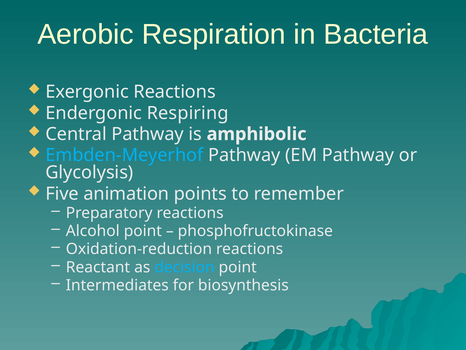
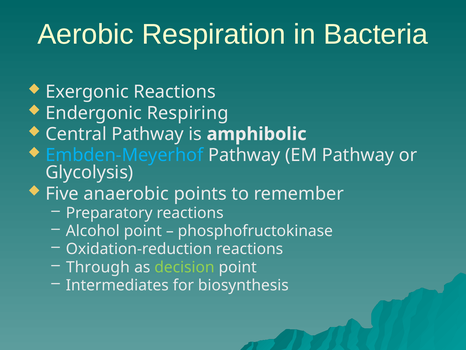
animation: animation -> anaerobic
Reactant: Reactant -> Through
decision colour: light blue -> light green
